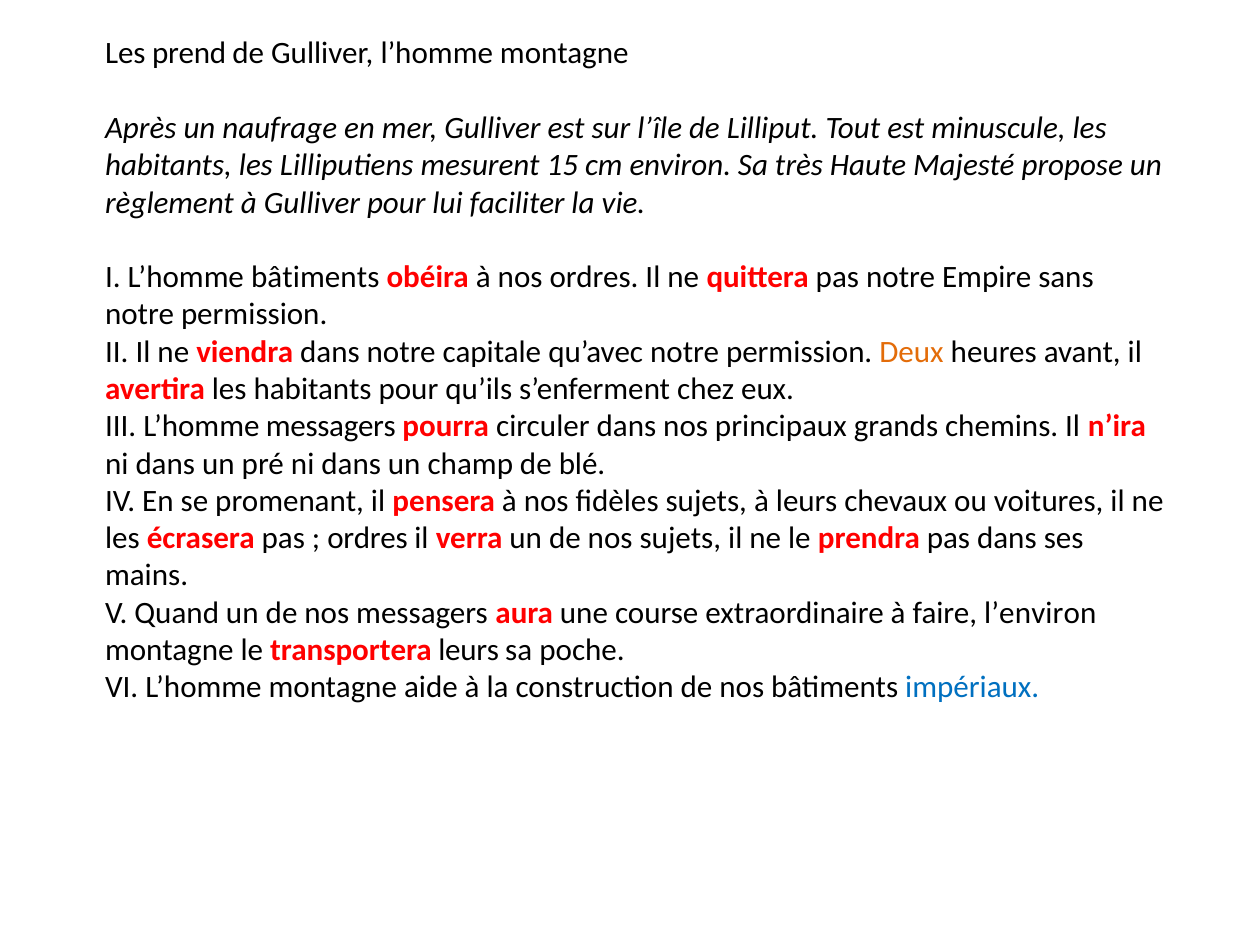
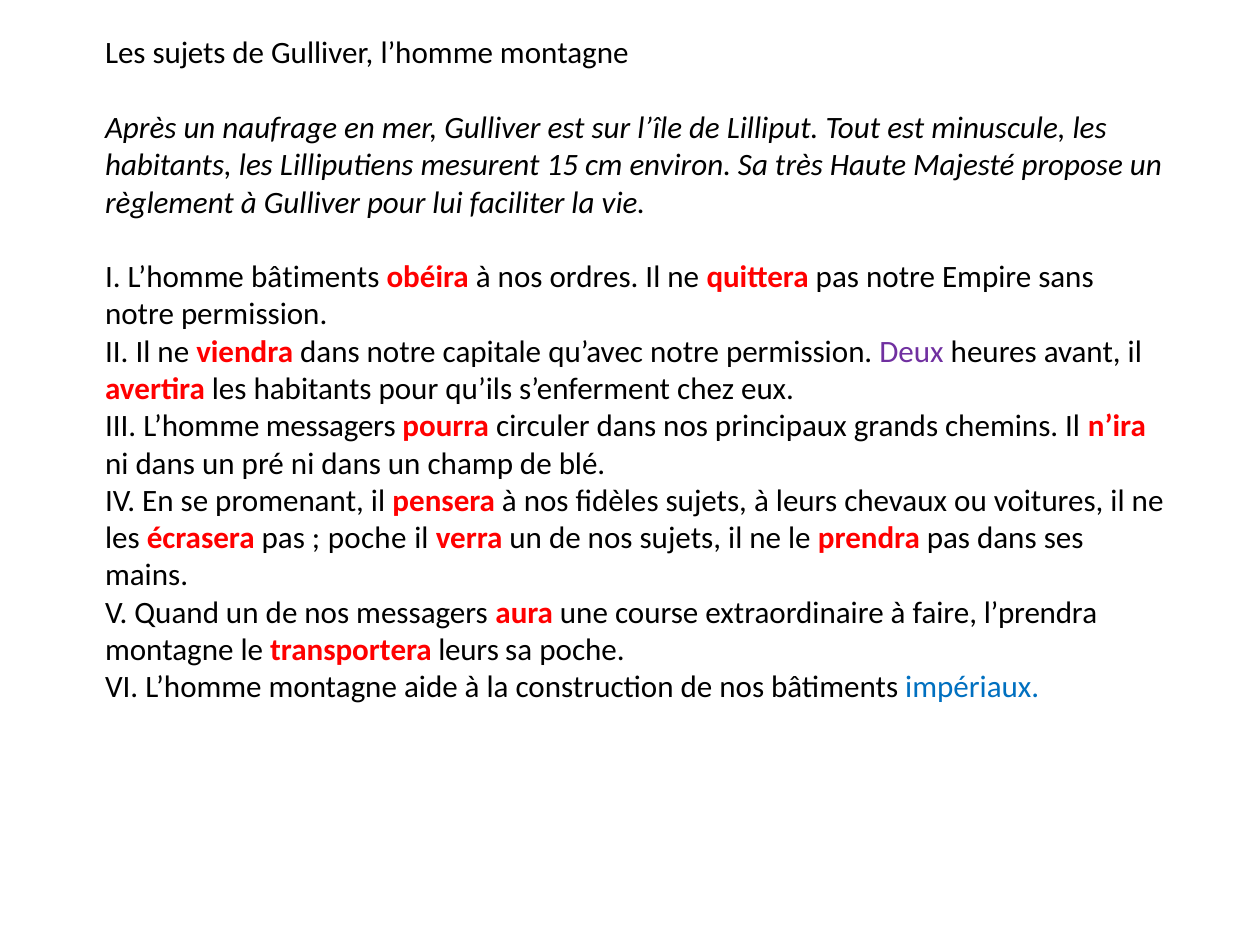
Les prend: prend -> sujets
Deux colour: orange -> purple
ordres at (367, 538): ordres -> poche
l’environ: l’environ -> l’prendra
